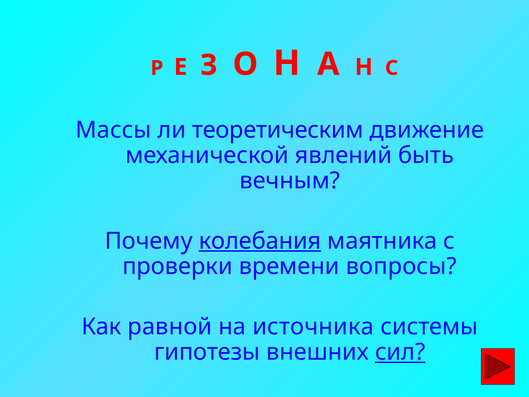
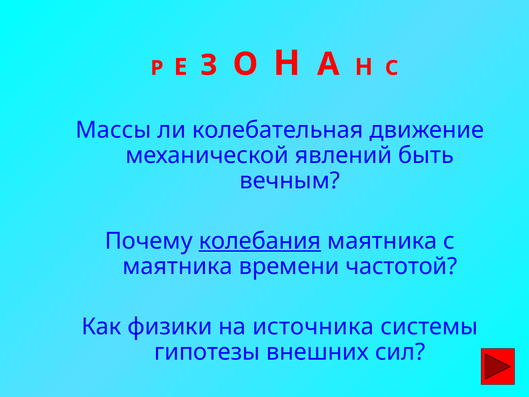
теоретическим: теоретическим -> колебательная
проверки at (178, 266): проверки -> маятника
вопросы: вопросы -> частотой
равной: равной -> физики
сил underline: present -> none
